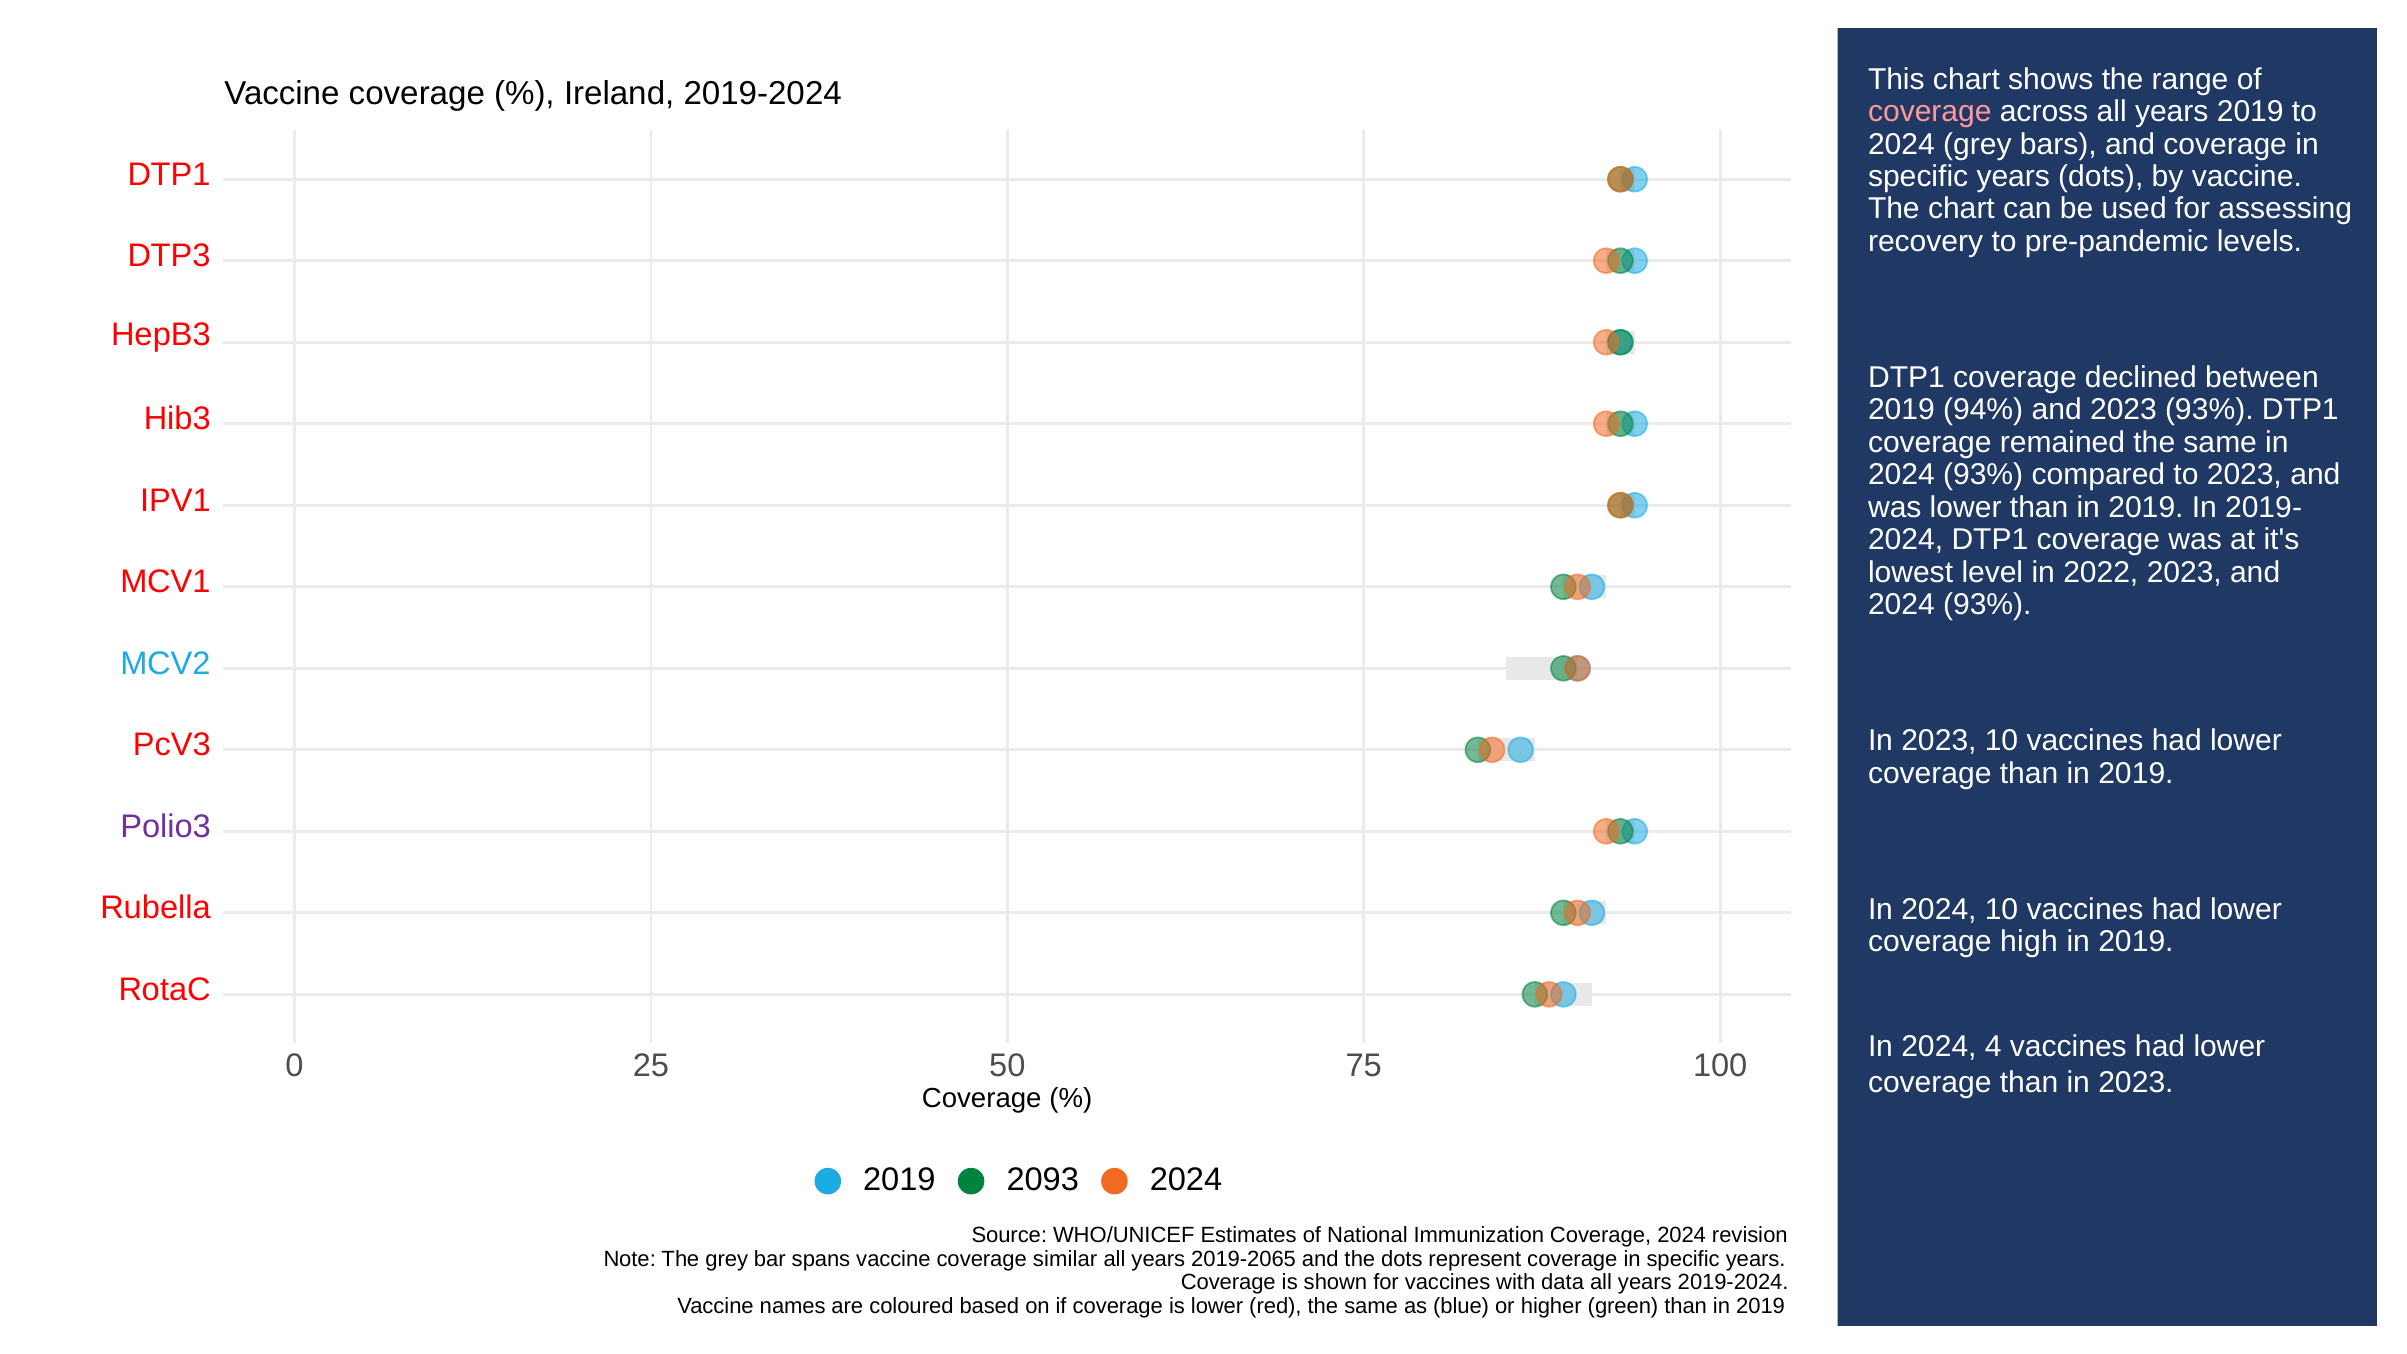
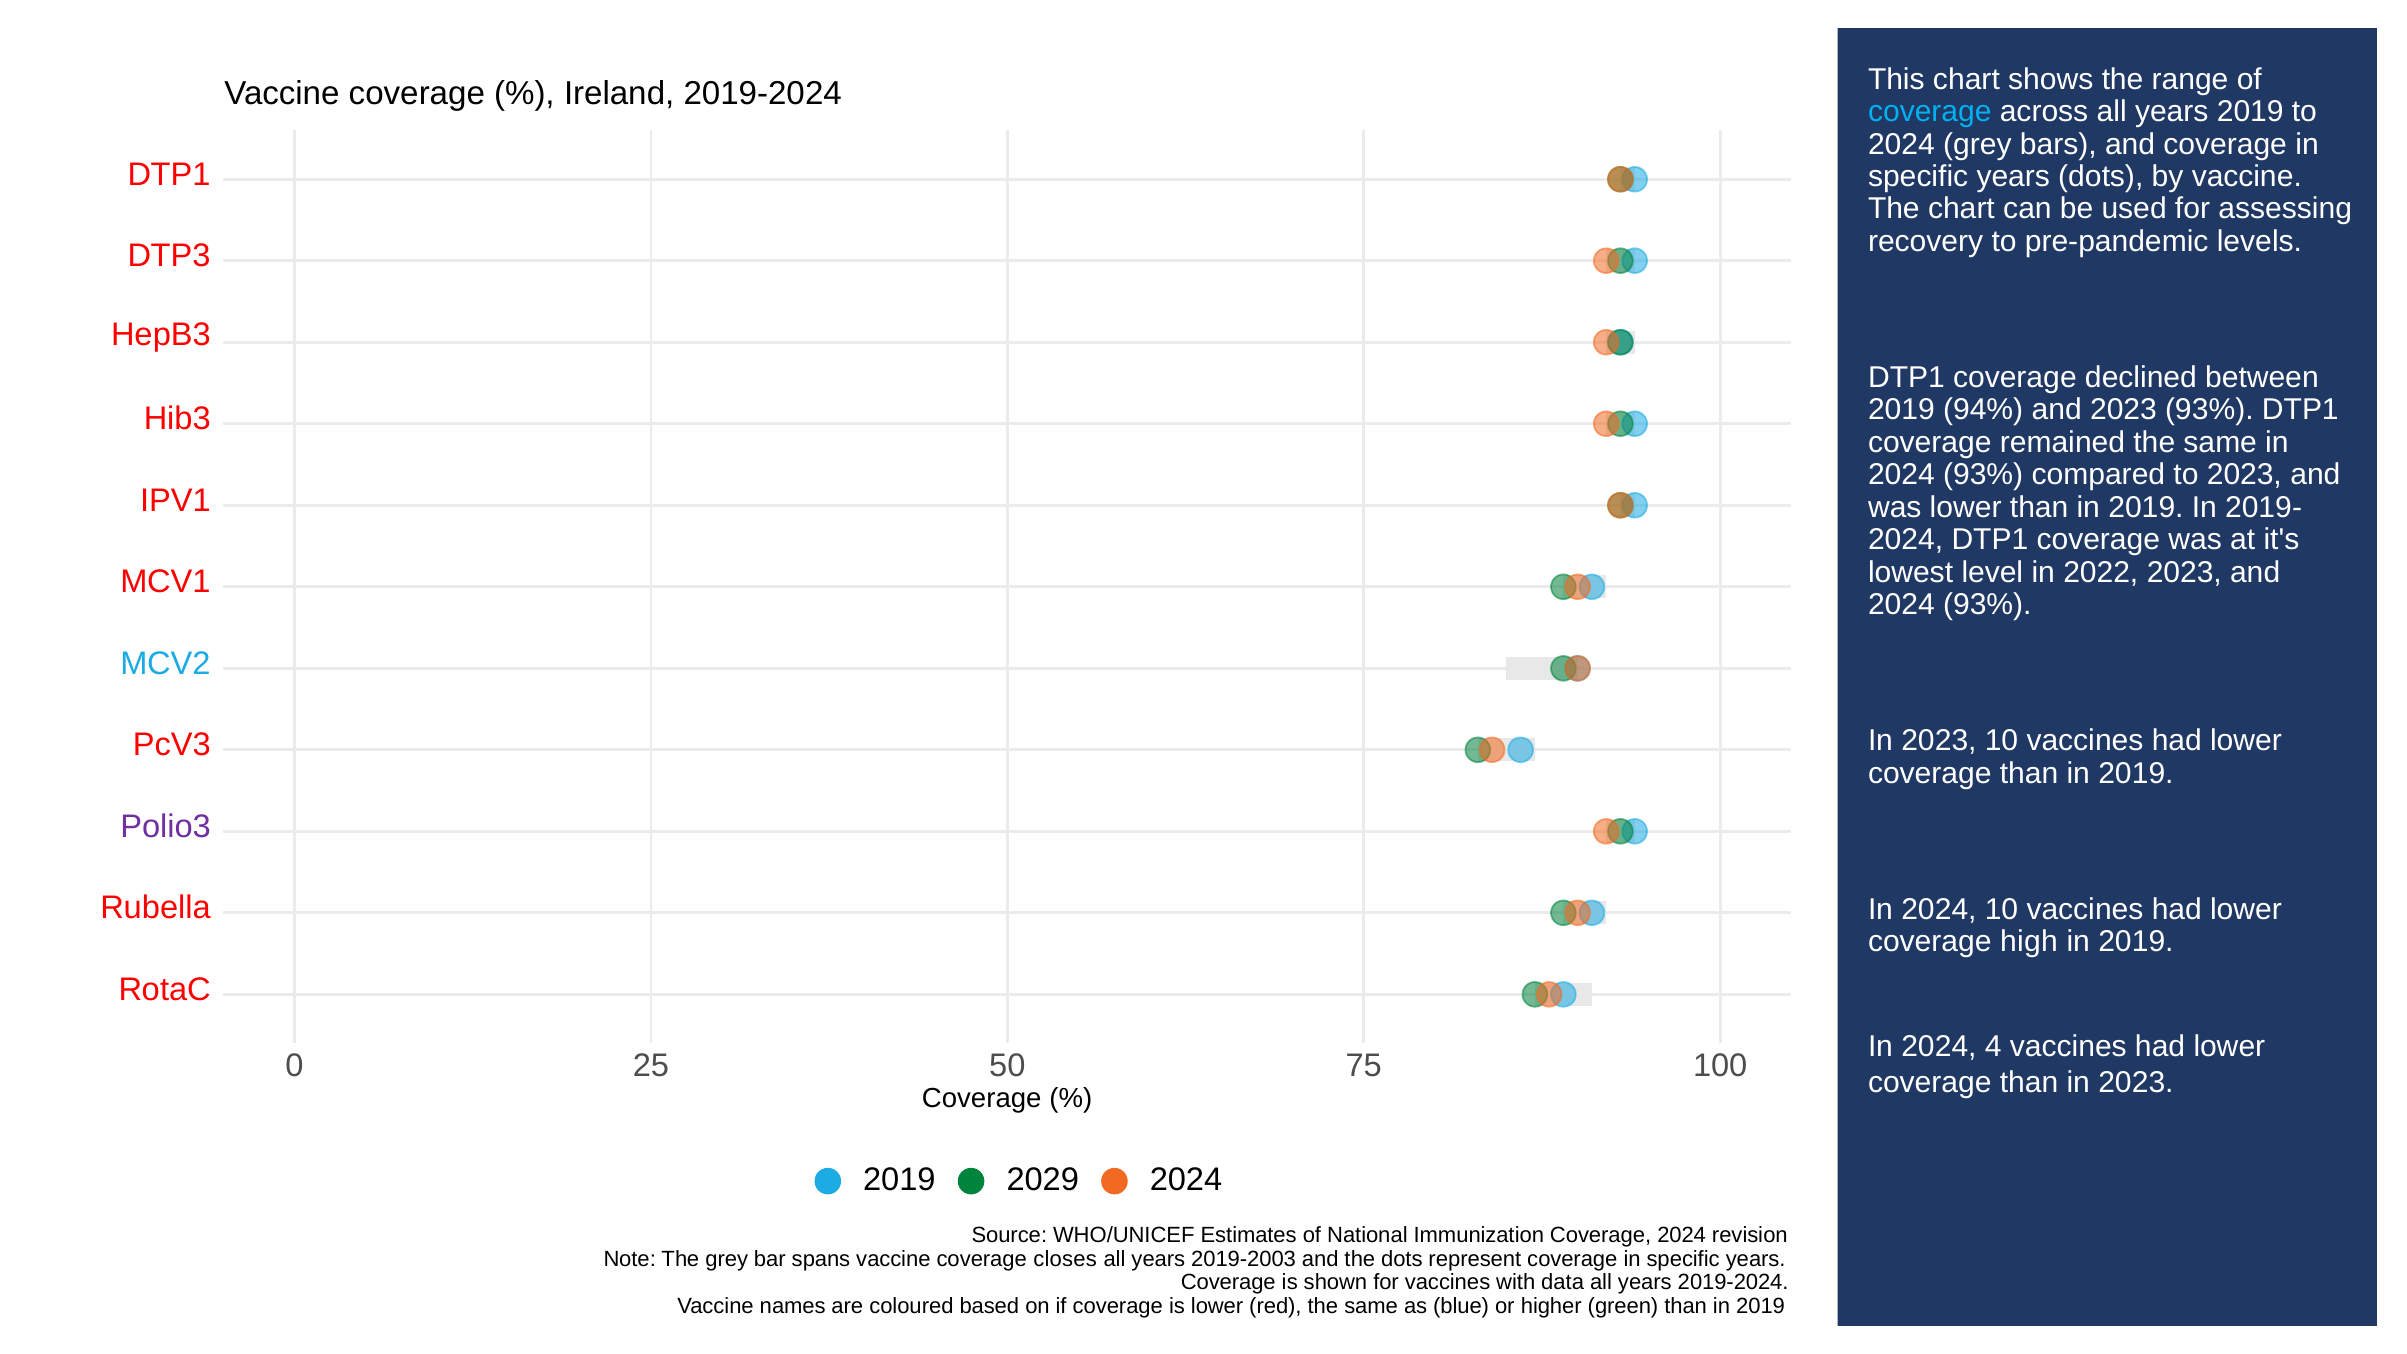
coverage at (1930, 112) colour: pink -> light blue
2093: 2093 -> 2029
similar: similar -> closes
2019-2065: 2019-2065 -> 2019-2003
